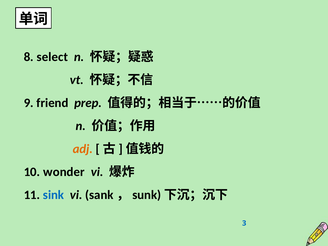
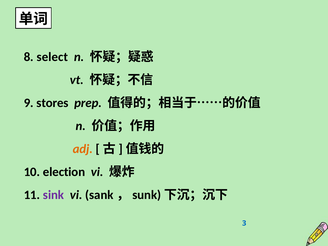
friend: friend -> stores
wonder: wonder -> election
sink colour: blue -> purple
